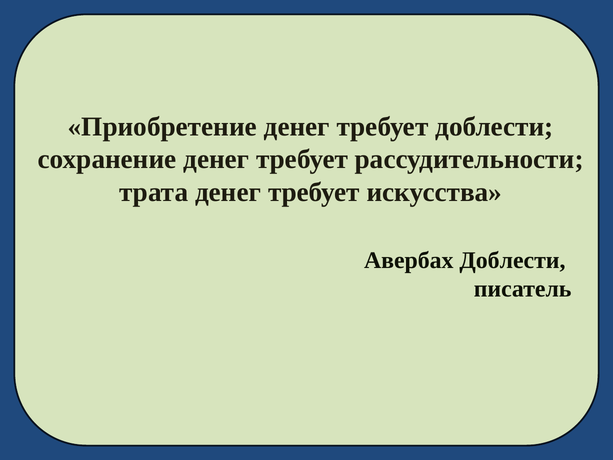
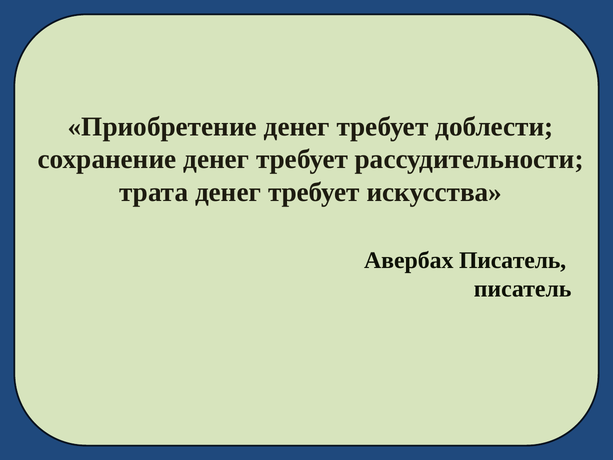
Авербах Доблести: Доблести -> Писатель
